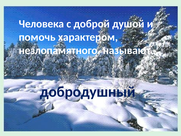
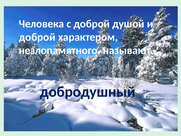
помочь at (37, 37): помочь -> доброй
